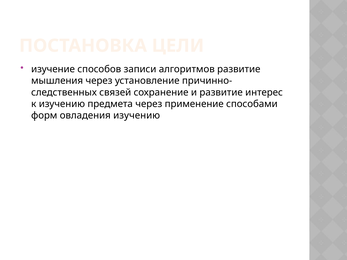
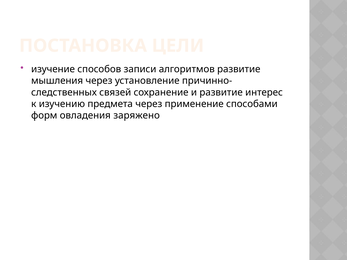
овладения изучению: изучению -> заряжено
